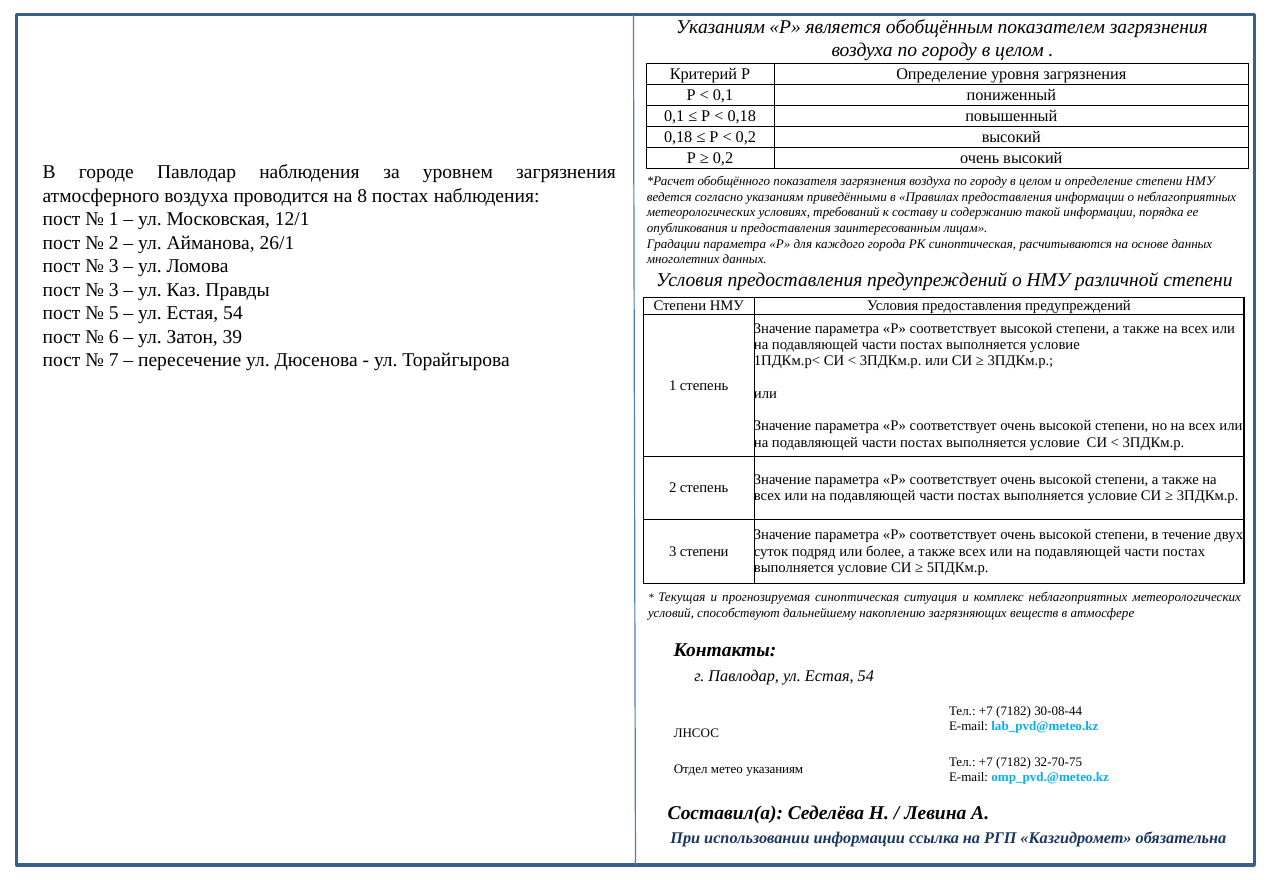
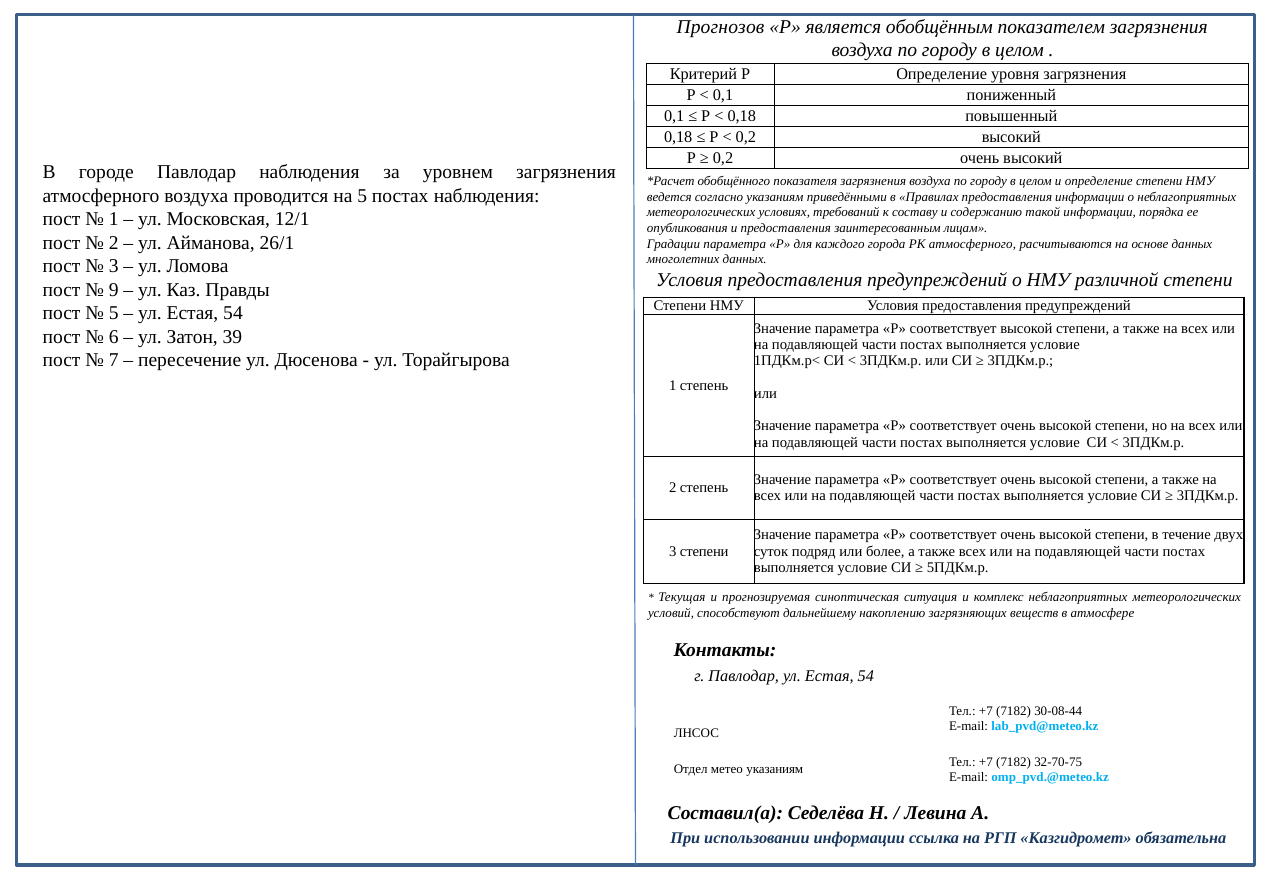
Указаниям at (721, 27): Указаниям -> Прогнозов
на 8: 8 -> 5
РК синоптическая: синоптическая -> атмосферного
3 at (114, 290): 3 -> 9
